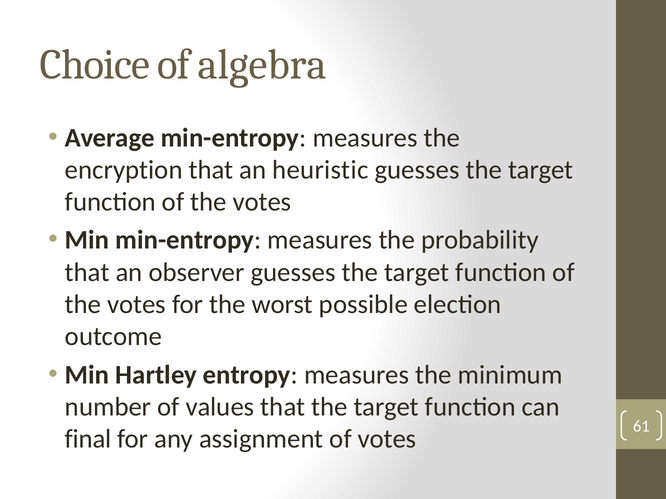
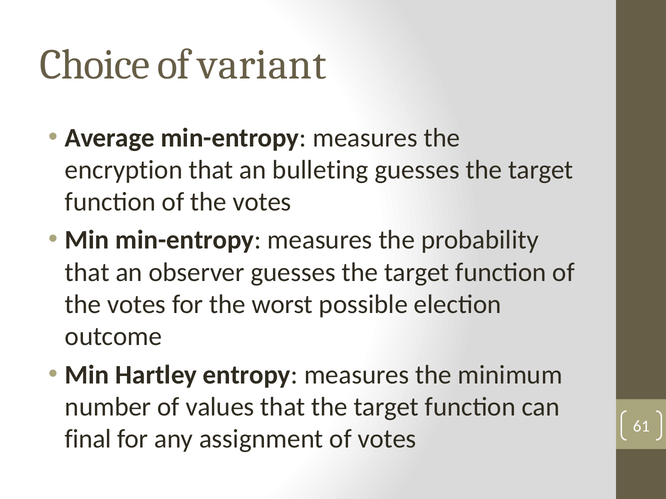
algebra: algebra -> variant
heuristic: heuristic -> bulleting
